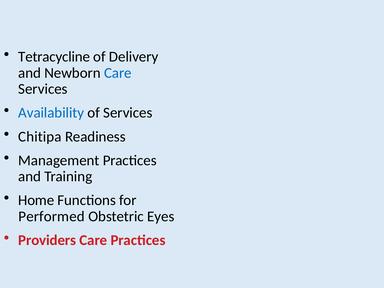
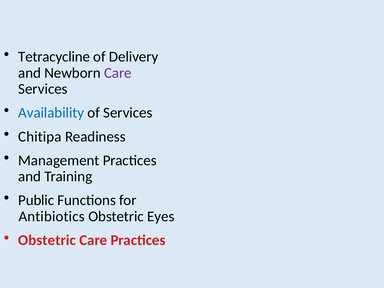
Care at (118, 73) colour: blue -> purple
Home: Home -> Public
Performed: Performed -> Antibiotics
Providers at (47, 240): Providers -> Obstetric
